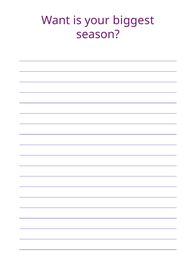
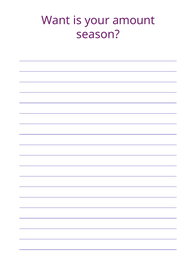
biggest: biggest -> amount
